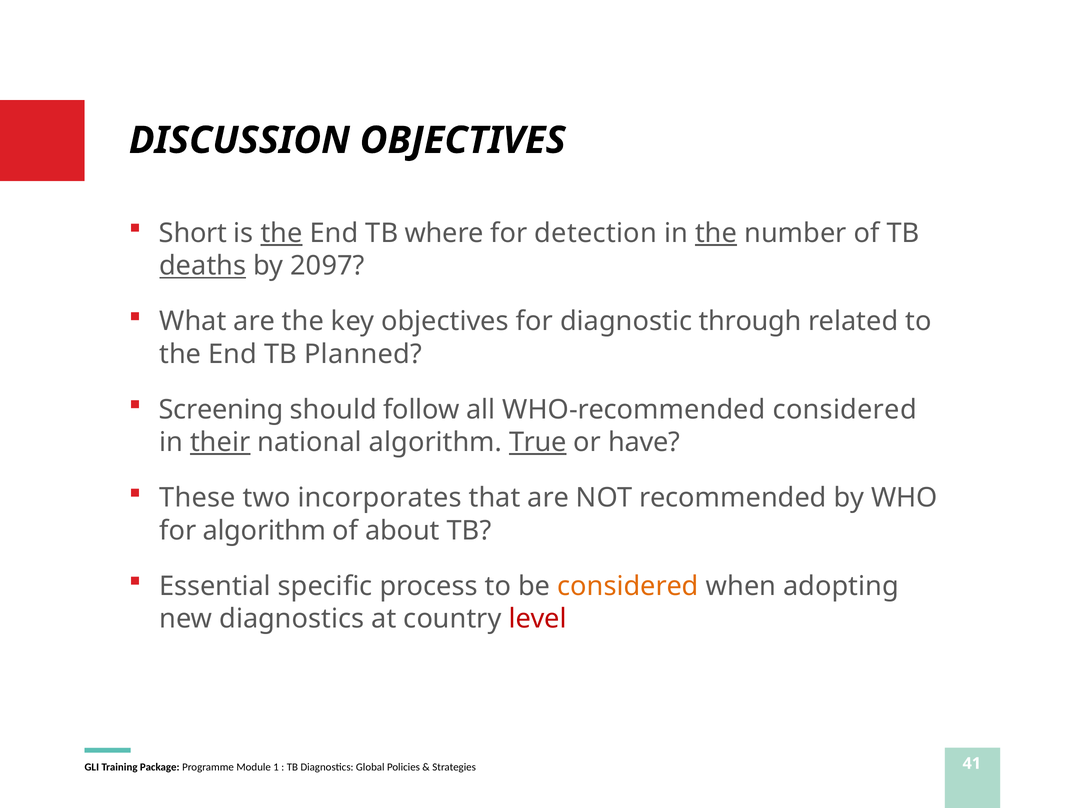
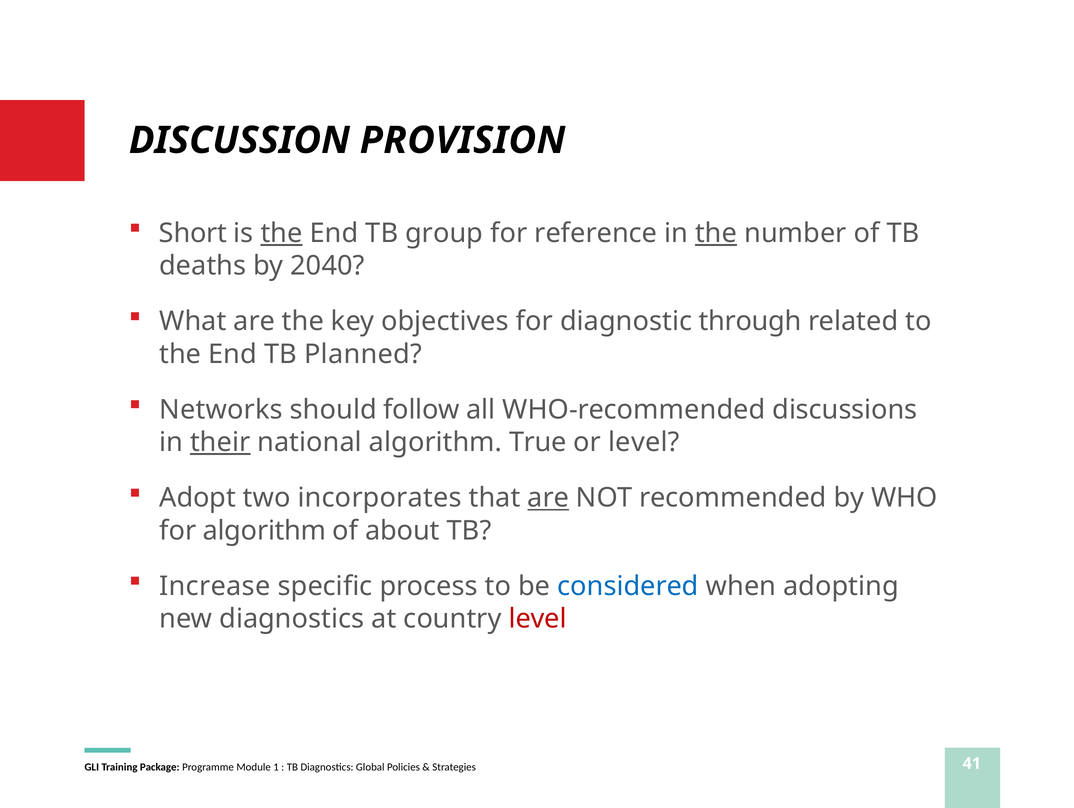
DISCUSSION OBJECTIVES: OBJECTIVES -> PROVISION
where: where -> group
detection: detection -> reference
deaths underline: present -> none
2097: 2097 -> 2040
Screening: Screening -> Networks
WHO-recommended considered: considered -> discussions
True underline: present -> none
or have: have -> level
These: These -> Adopt
are at (548, 498) underline: none -> present
Essential: Essential -> Increase
considered at (628, 586) colour: orange -> blue
